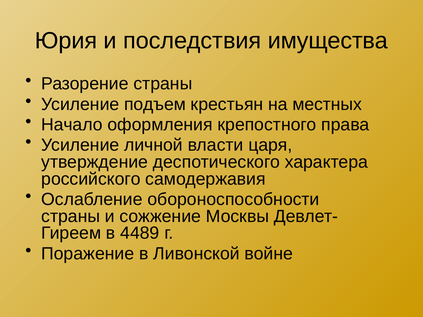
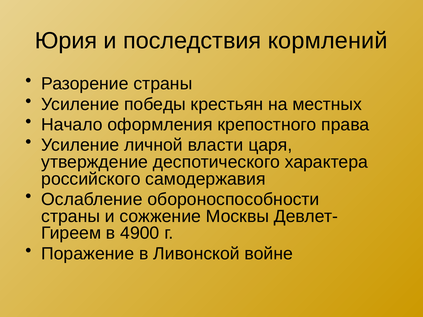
имущества: имущества -> кормлений
подъем: подъем -> победы
4489: 4489 -> 4900
